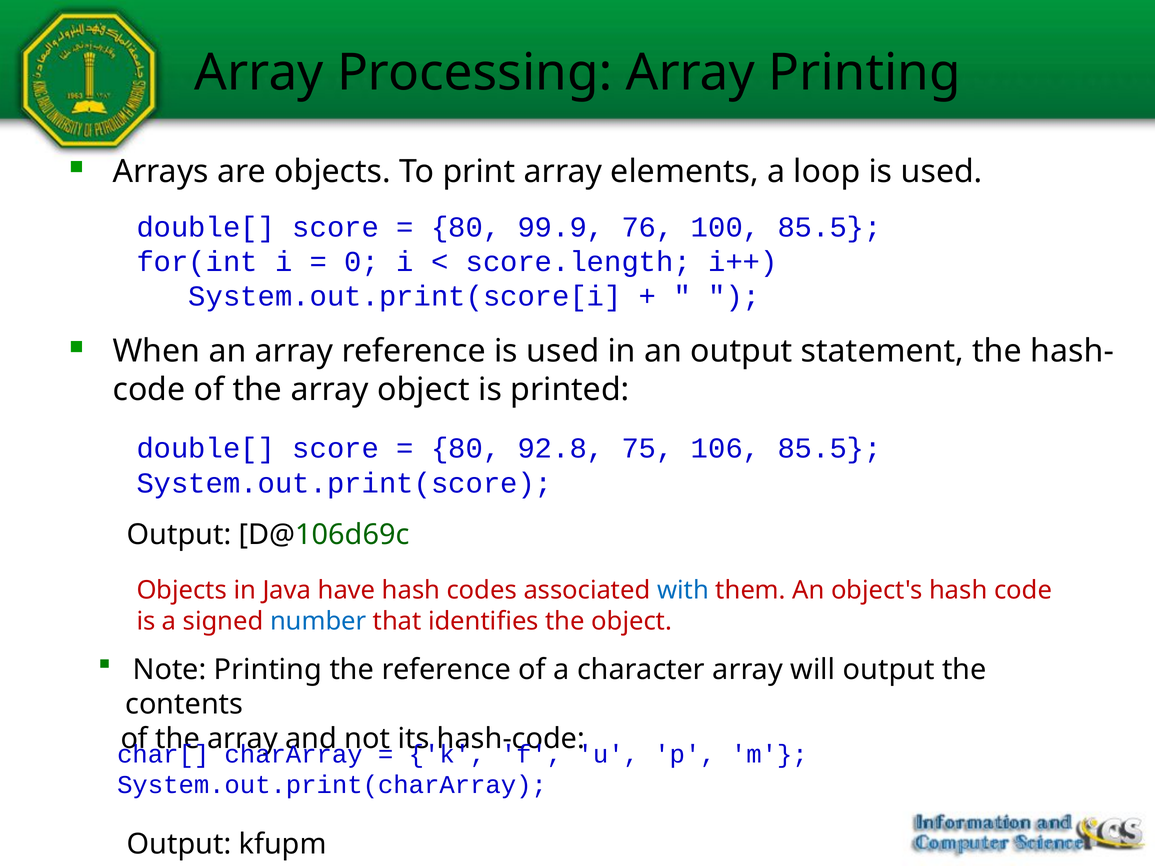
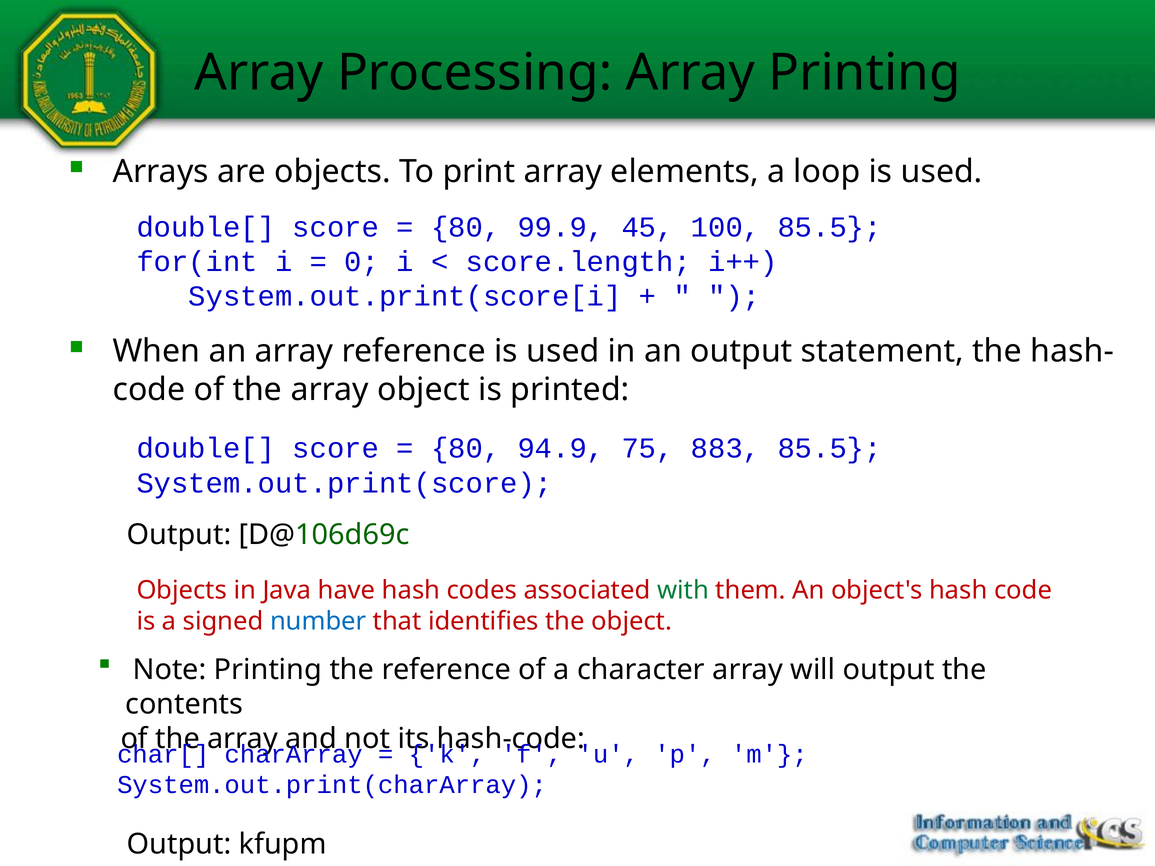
76: 76 -> 45
92.8: 92.8 -> 94.9
106: 106 -> 883
with colour: blue -> green
